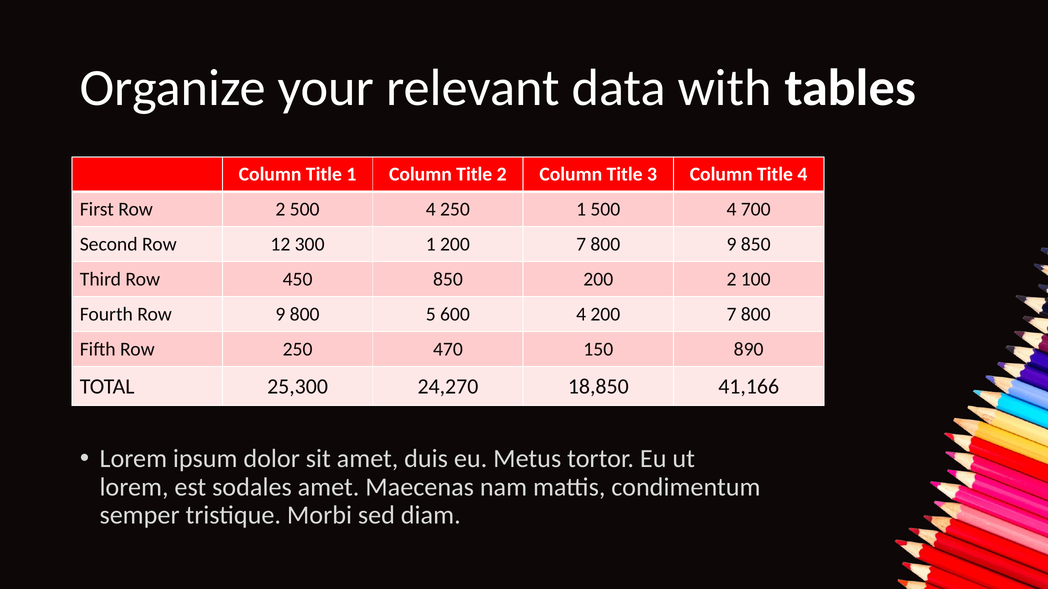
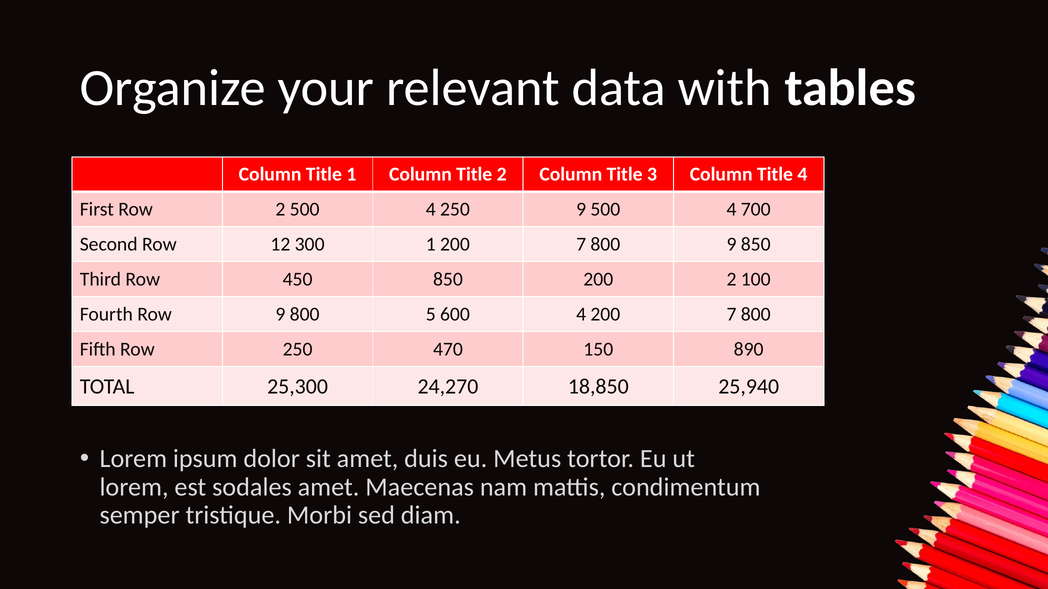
250 1: 1 -> 9
41,166: 41,166 -> 25,940
